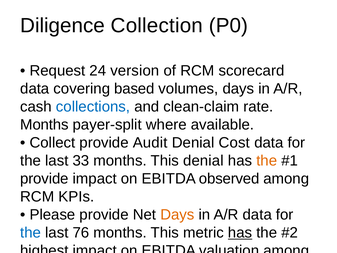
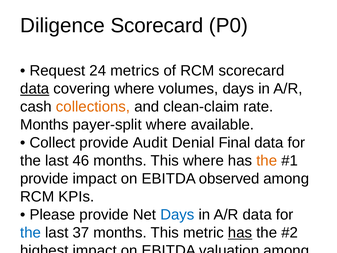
Diligence Collection: Collection -> Scorecard
version: version -> metrics
data at (35, 89) underline: none -> present
covering based: based -> where
collections colour: blue -> orange
Denial Cost: Cost -> Final
33: 33 -> 46
This denial: denial -> where
Days at (177, 214) colour: orange -> blue
76: 76 -> 37
